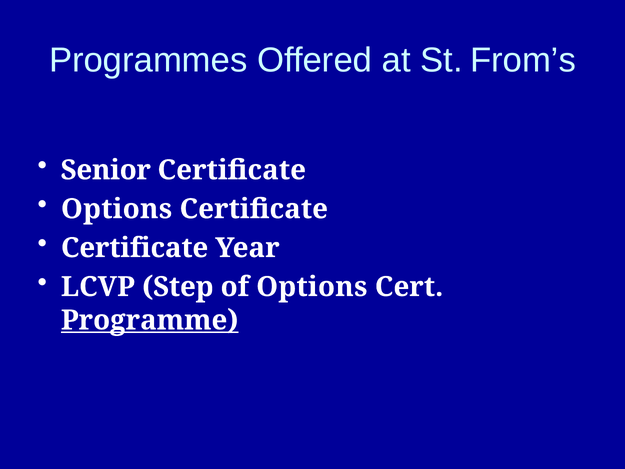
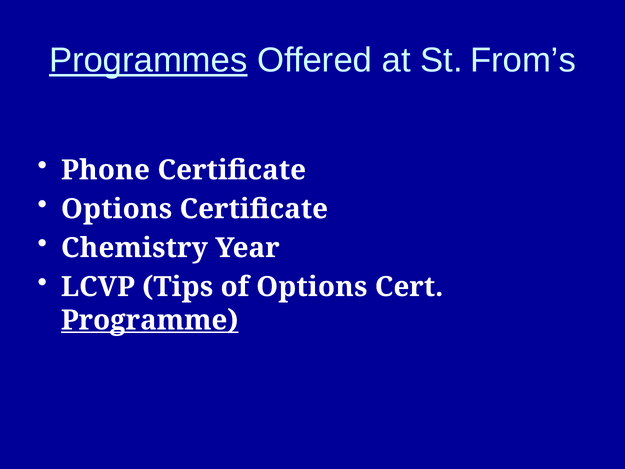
Programmes underline: none -> present
Senior: Senior -> Phone
Certificate at (135, 248): Certificate -> Chemistry
Step: Step -> Tips
